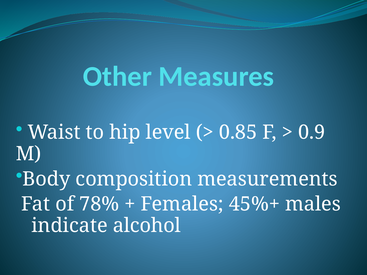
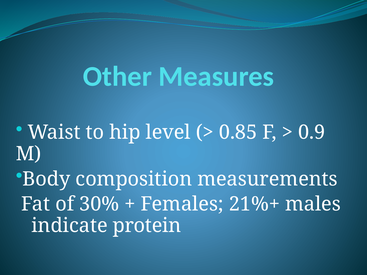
78%: 78% -> 30%
45%+: 45%+ -> 21%+
alcohol: alcohol -> protein
